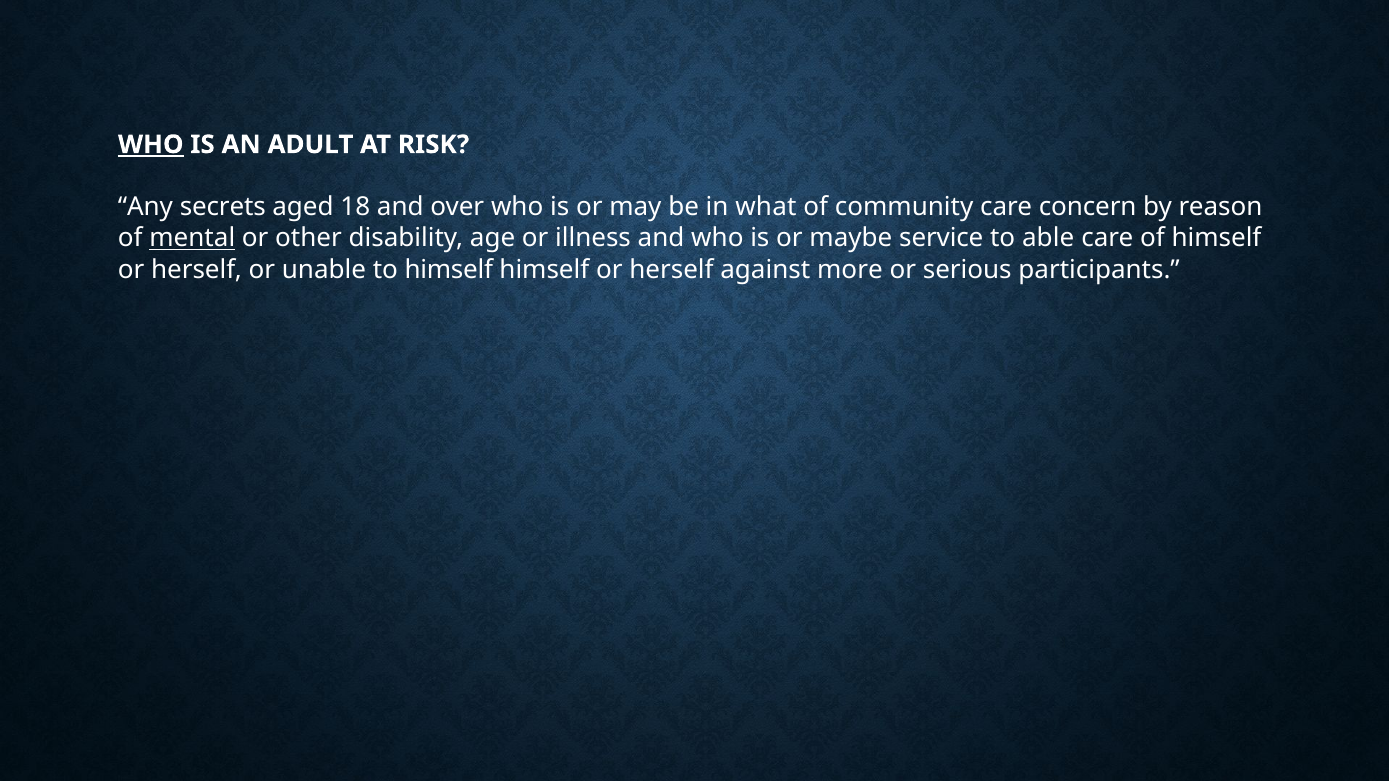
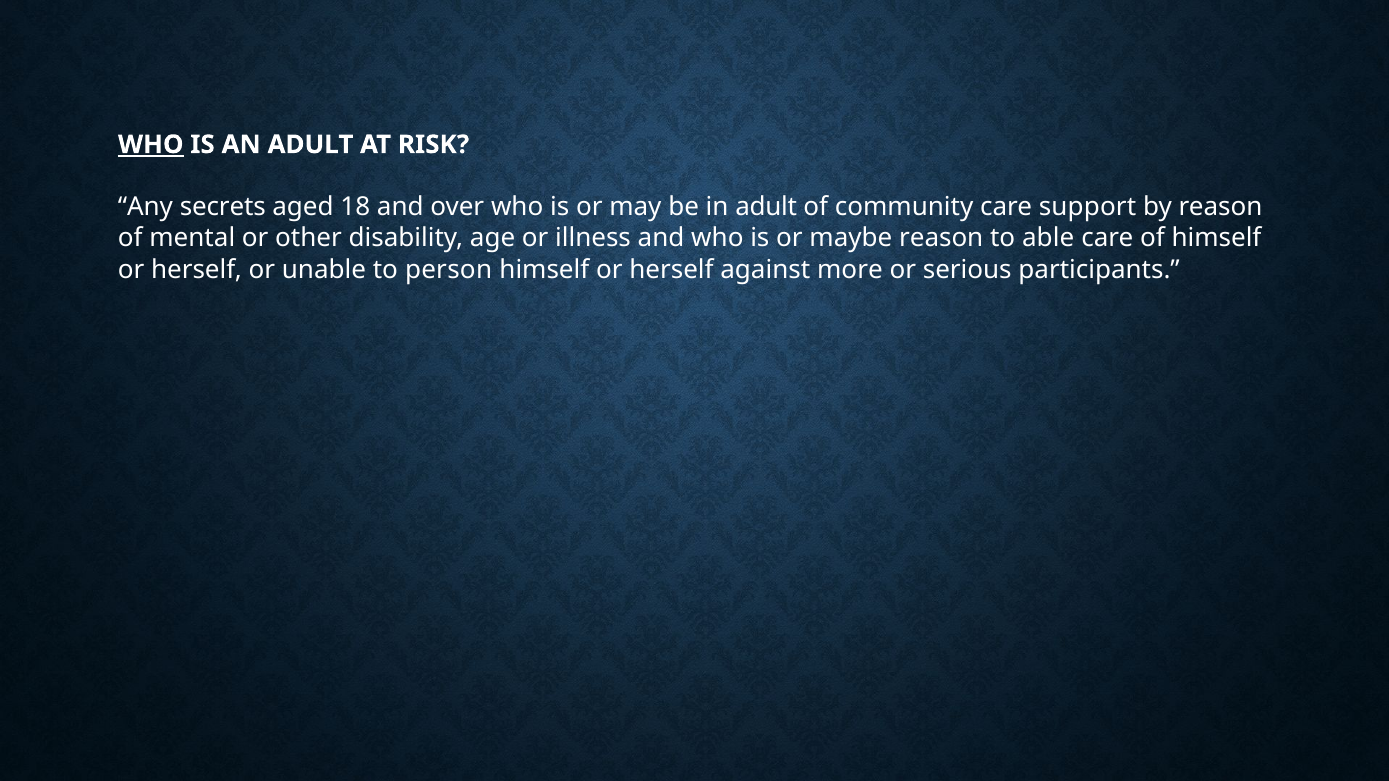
in what: what -> adult
concern: concern -> support
mental underline: present -> none
maybe service: service -> reason
to himself: himself -> person
